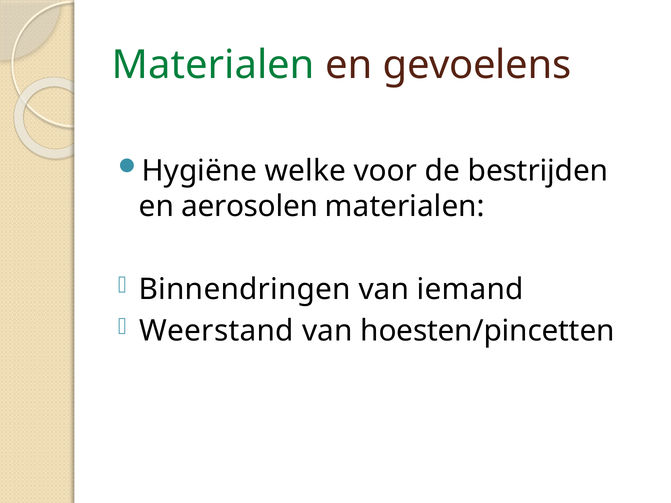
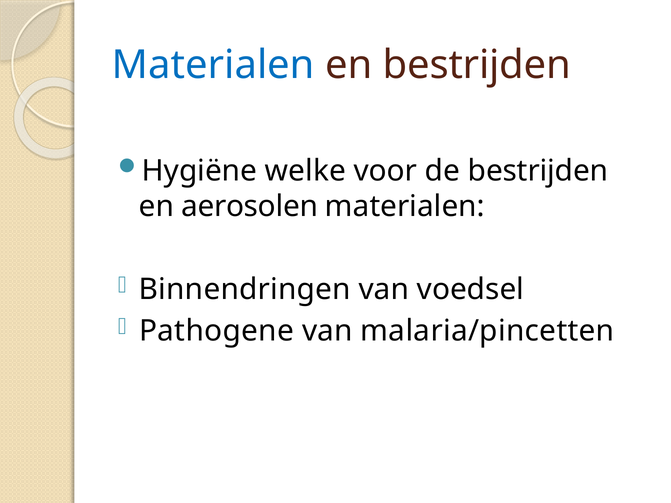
Materialen at (213, 65) colour: green -> blue
en gevoelens: gevoelens -> bestrijden
iemand: iemand -> voedsel
Weerstand: Weerstand -> Pathogene
hoesten/pincetten: hoesten/pincetten -> malaria/pincetten
